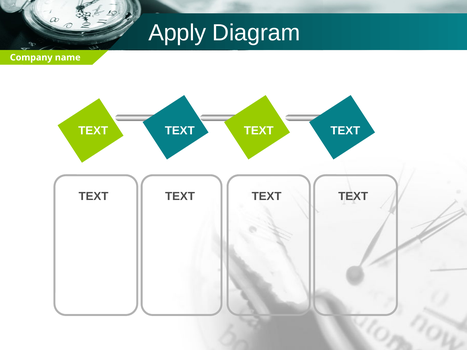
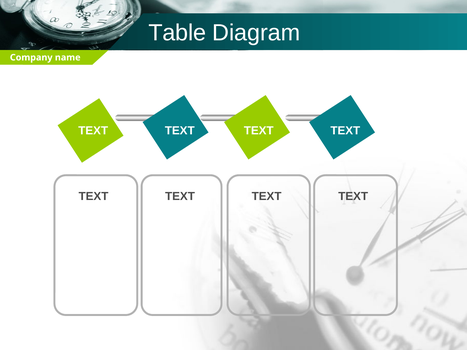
Apply: Apply -> Table
